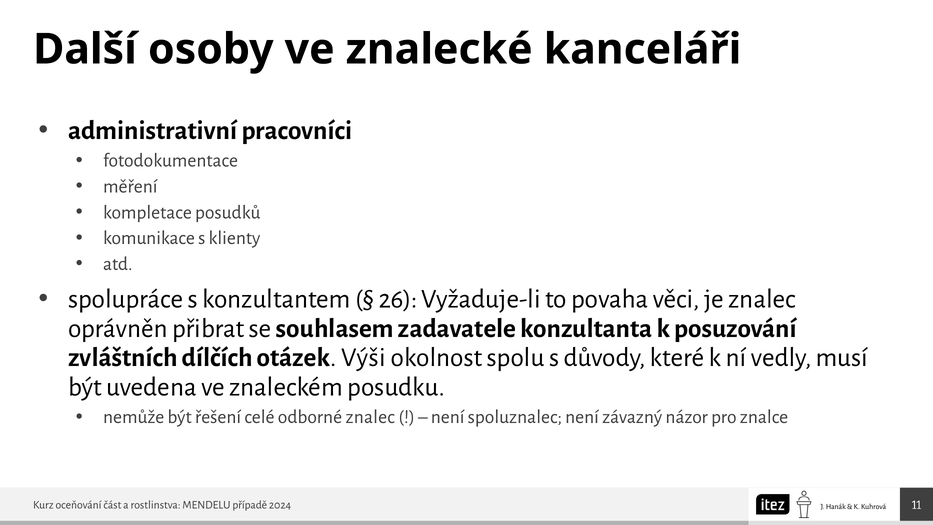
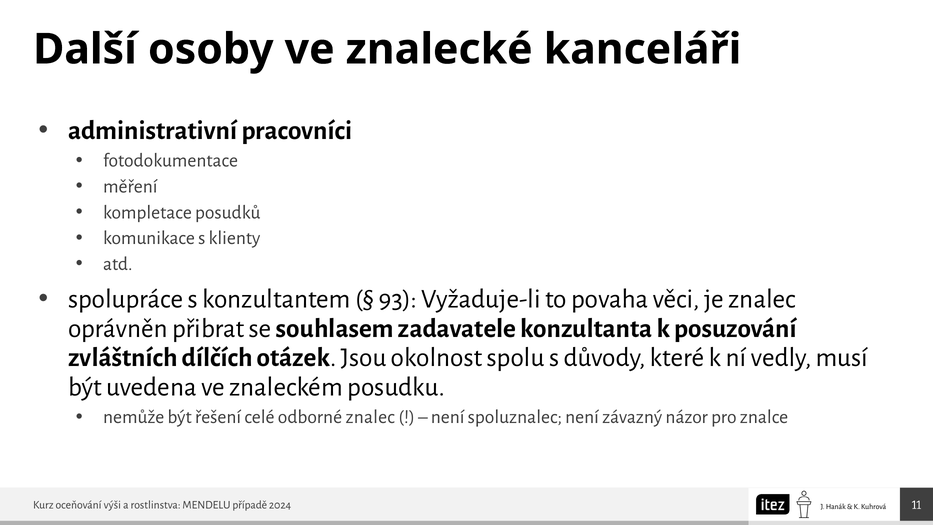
26: 26 -> 93
Výši: Výši -> Jsou
část: část -> výši
